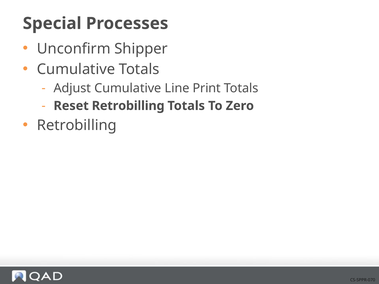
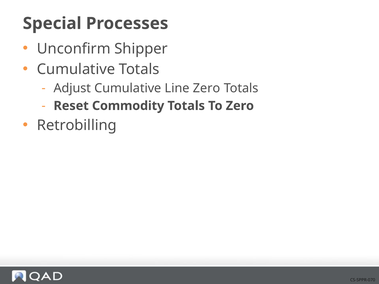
Line Print: Print -> Zero
Reset Retrobilling: Retrobilling -> Commodity
